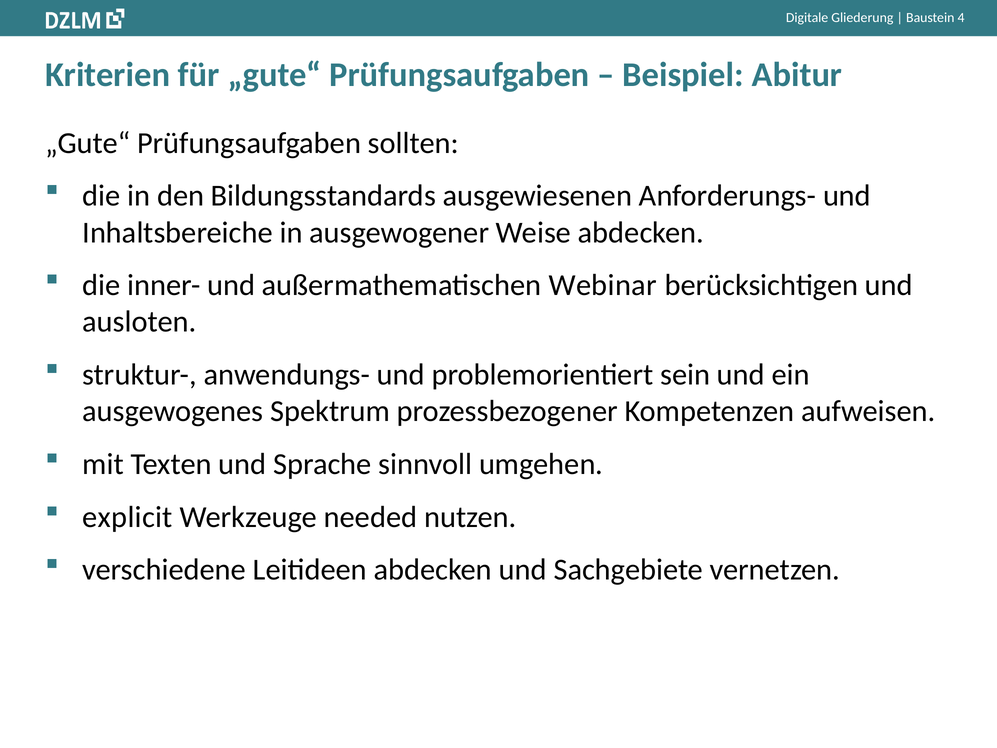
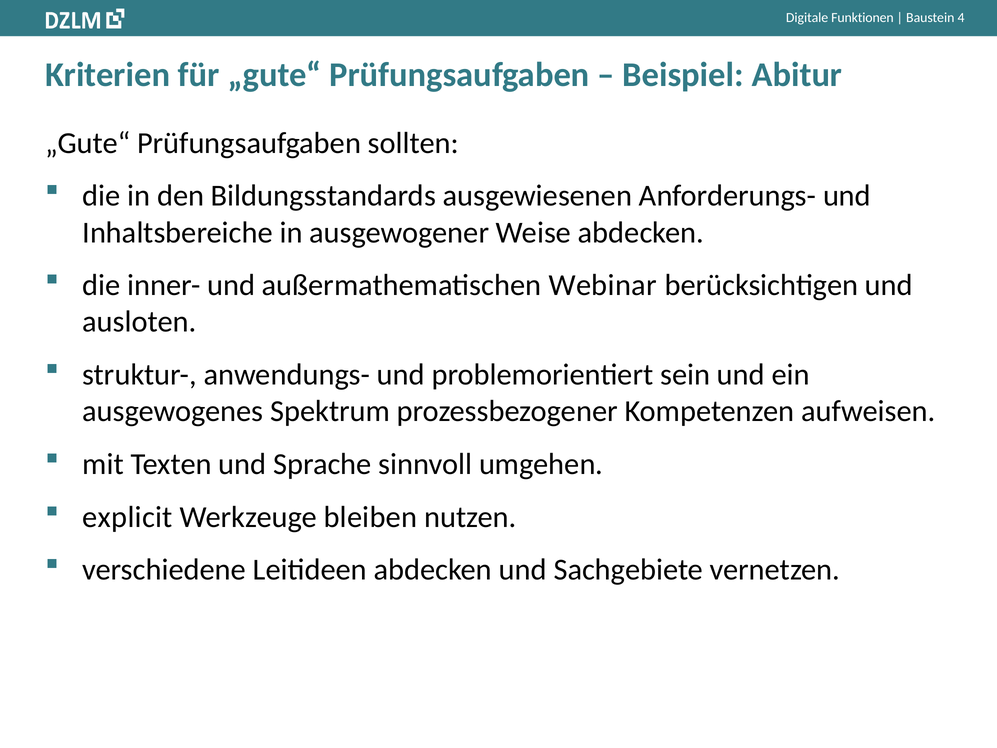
Gliederung: Gliederung -> Funktionen
needed: needed -> bleiben
